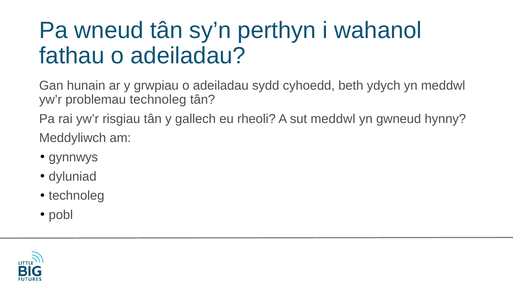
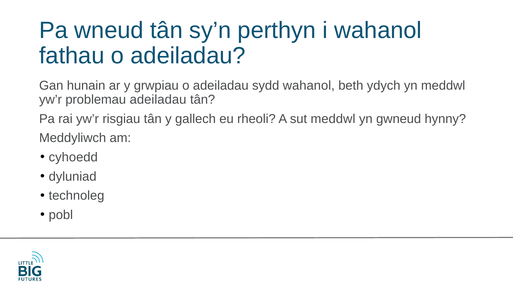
sydd cyhoedd: cyhoedd -> wahanol
problemau technoleg: technoleg -> adeiladau
gynnwys: gynnwys -> cyhoedd
